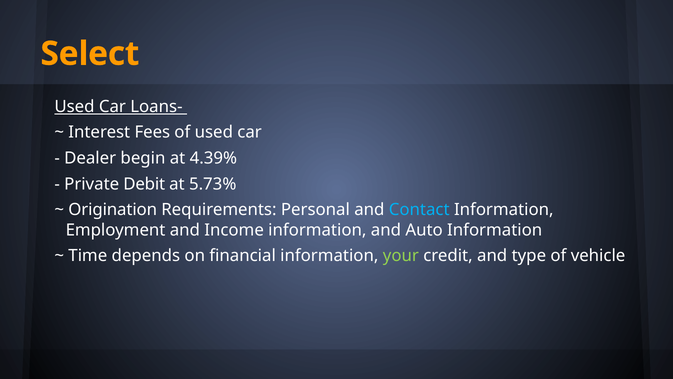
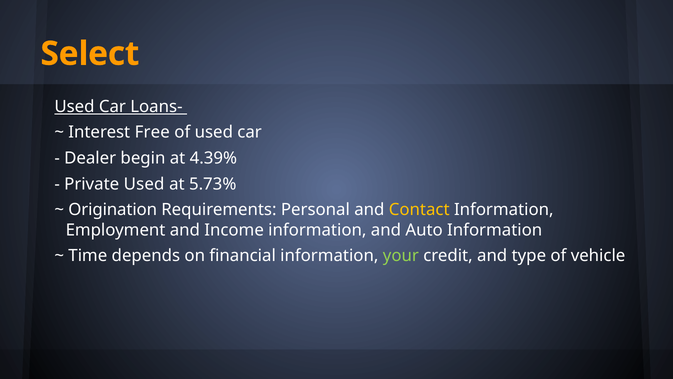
Fees: Fees -> Free
Private Debit: Debit -> Used
Contact colour: light blue -> yellow
